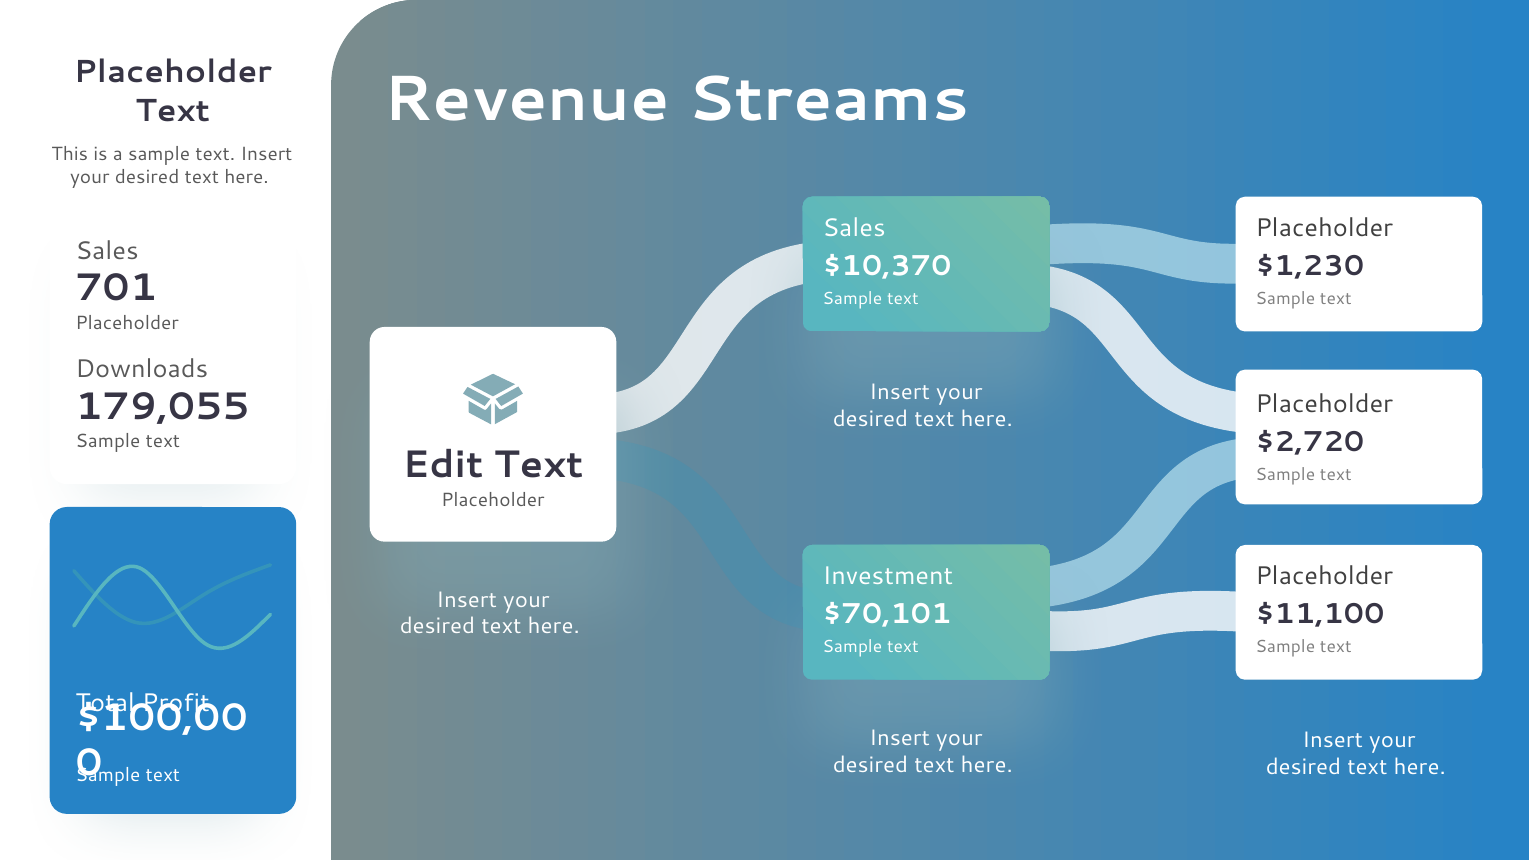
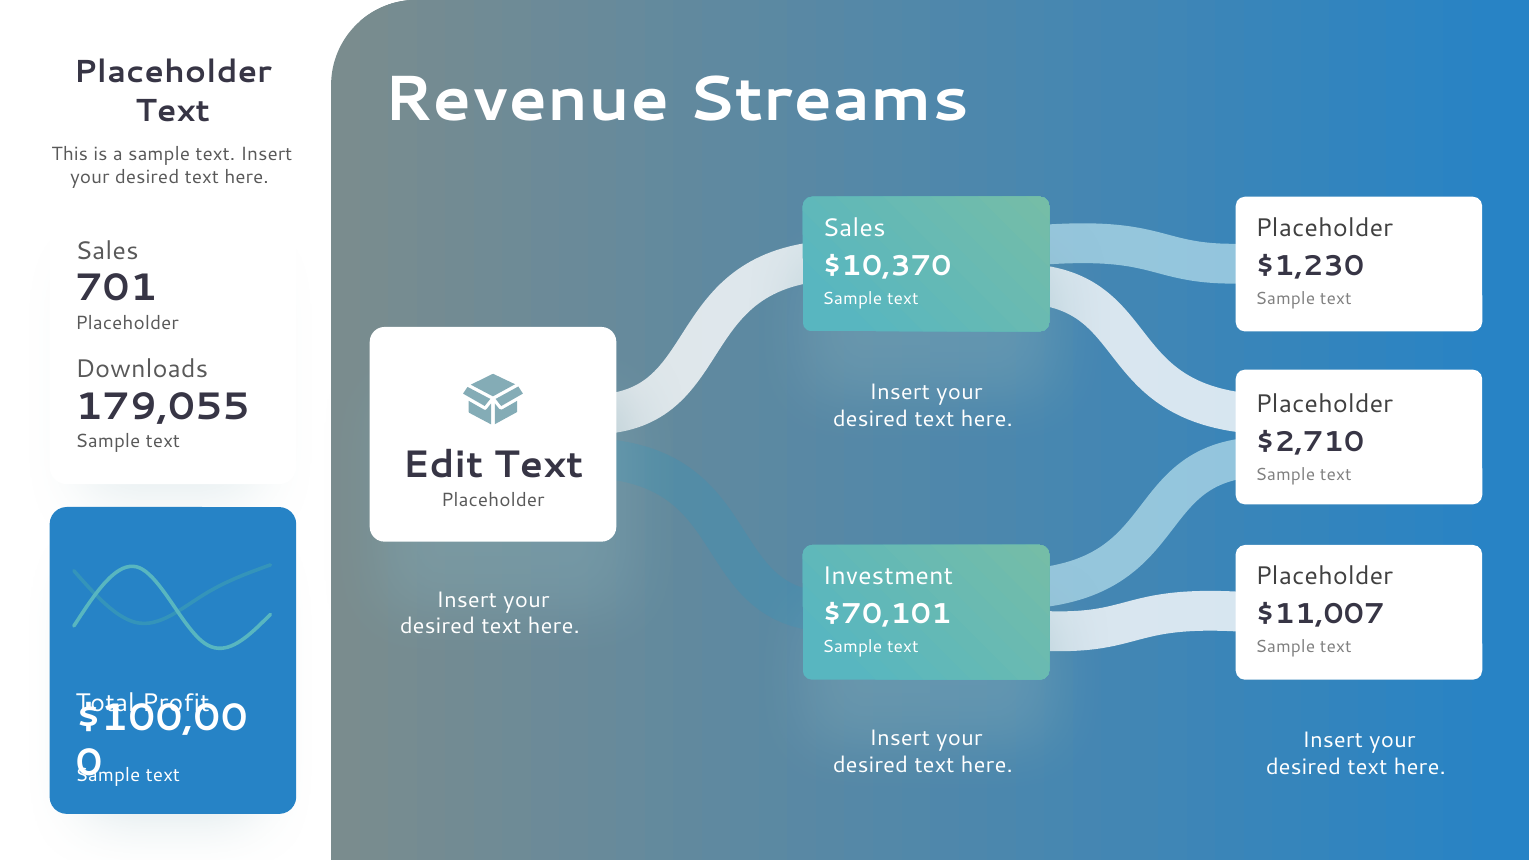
$2,720: $2,720 -> $2,710
$11,100: $11,100 -> $11,007
